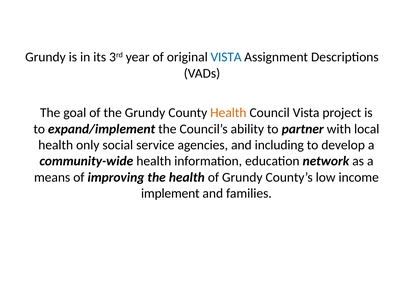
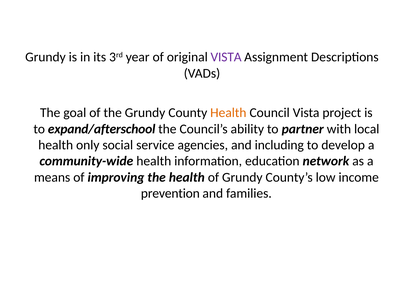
VISTA at (226, 57) colour: blue -> purple
expand/implement: expand/implement -> expand/afterschool
implement: implement -> prevention
